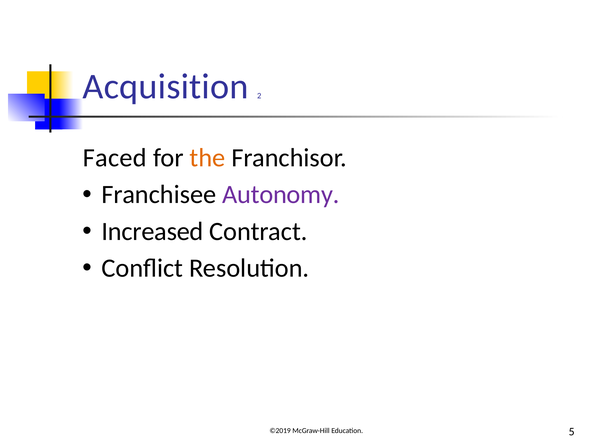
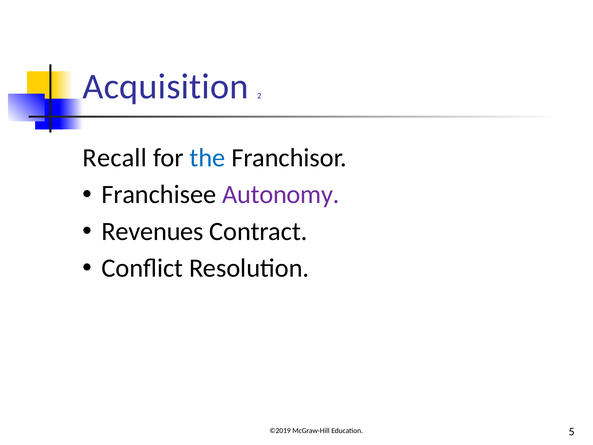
Faced: Faced -> Recall
the colour: orange -> blue
Increased: Increased -> Revenues
